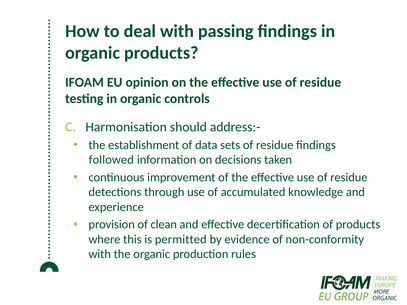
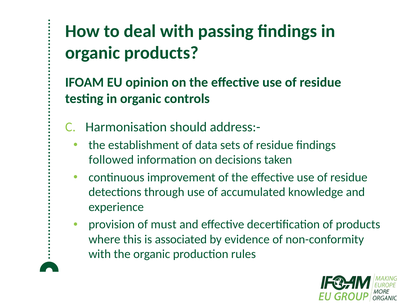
clean: clean -> must
permitted: permitted -> associated
